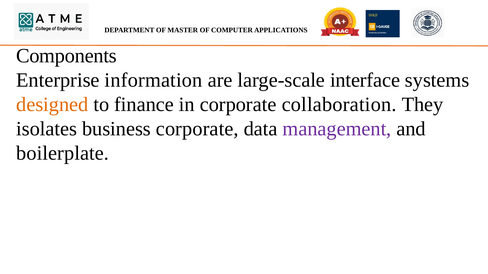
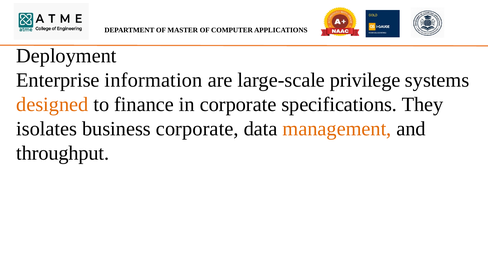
Components: Components -> Deployment
interface: interface -> privilege
collaboration: collaboration -> specifications
management colour: purple -> orange
boilerplate: boilerplate -> throughput
